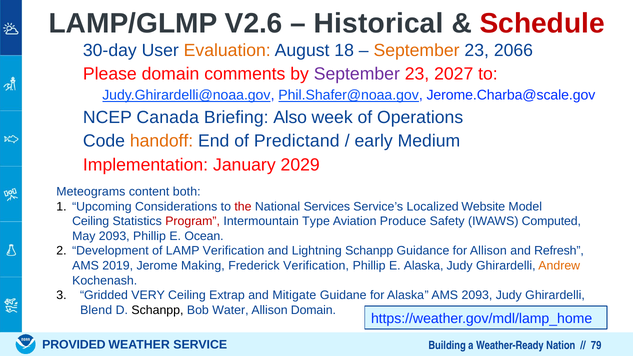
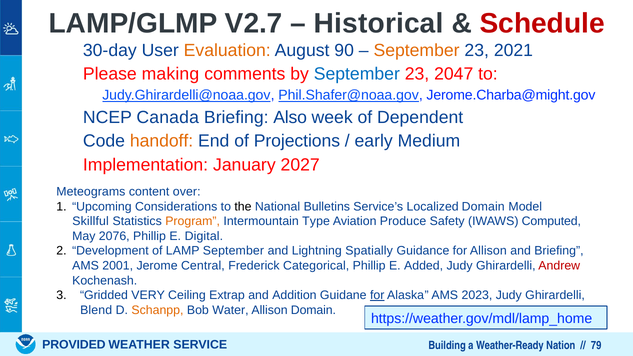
V2.6: V2.6 -> V2.7
18: 18 -> 90
2066: 2066 -> 2021
domain at (171, 74): domain -> making
September at (357, 74) colour: purple -> blue
2027: 2027 -> 2047
Jerome.Charba@scale.gov: Jerome.Charba@scale.gov -> Jerome.Charba@might.gov
Operations: Operations -> Dependent
Predictand: Predictand -> Projections
2029: 2029 -> 2027
both: both -> over
the colour: red -> black
Services: Services -> Bulletins
Localized Website: Website -> Domain
Ceiling at (91, 221): Ceiling -> Skillful
Program colour: red -> orange
May 2093: 2093 -> 2076
Ocean: Ocean -> Digital
LAMP Verification: Verification -> September
Lightning Schanpp: Schanpp -> Spatially
and Refresh: Refresh -> Briefing
2019: 2019 -> 2001
Making: Making -> Central
Frederick Verification: Verification -> Categorical
E Alaska: Alaska -> Added
Andrew colour: orange -> red
Mitigate: Mitigate -> Addition
for at (377, 295) underline: none -> present
AMS 2093: 2093 -> 2023
Schanpp at (157, 310) colour: black -> orange
